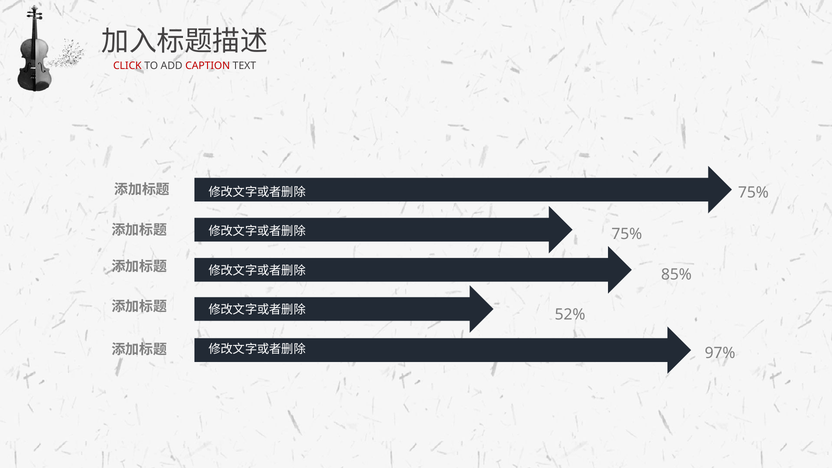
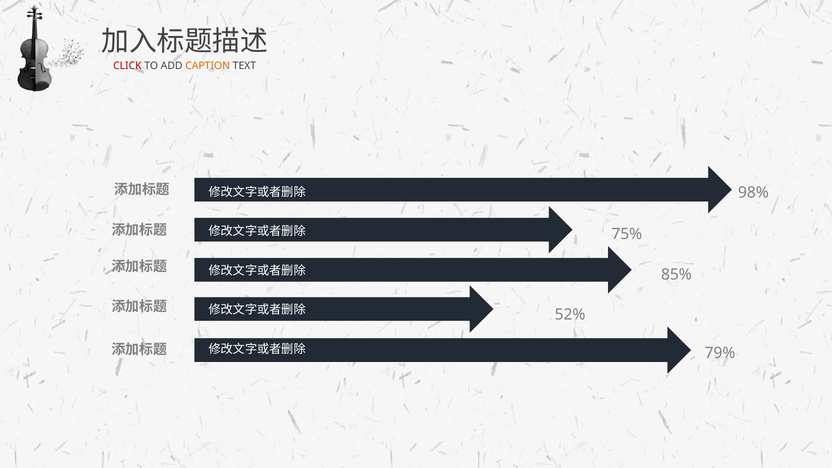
CAPTION colour: red -> orange
75% at (753, 193): 75% -> 98%
97%: 97% -> 79%
